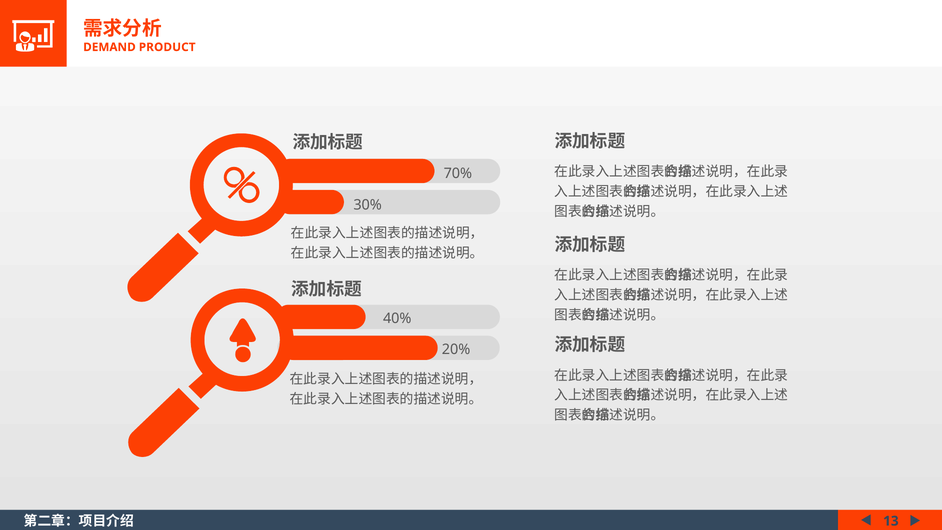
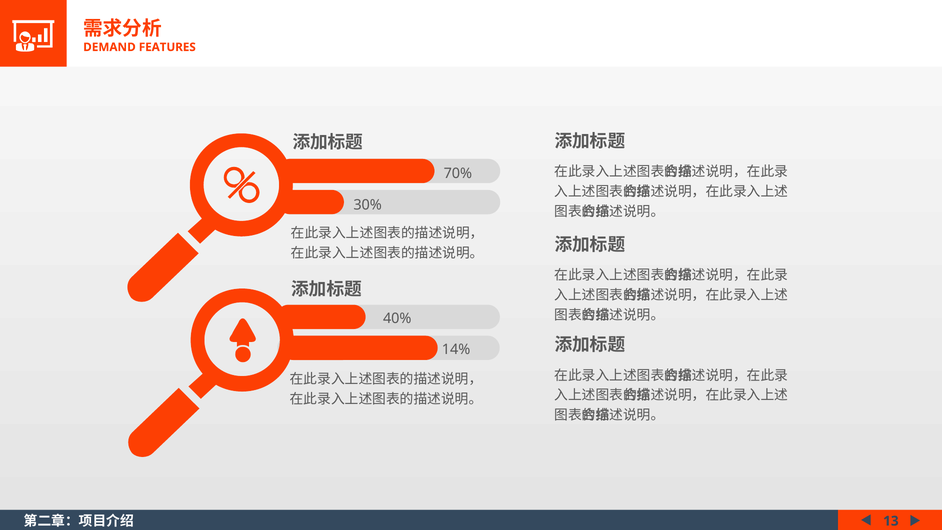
PRODUCT: PRODUCT -> FEATURES
20%: 20% -> 14%
